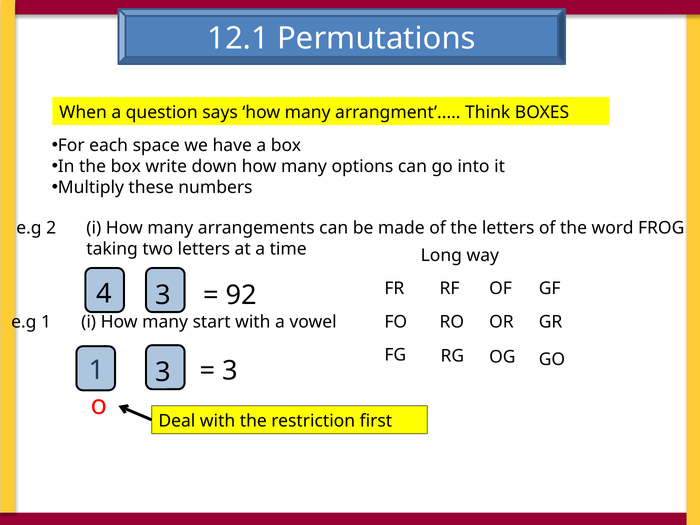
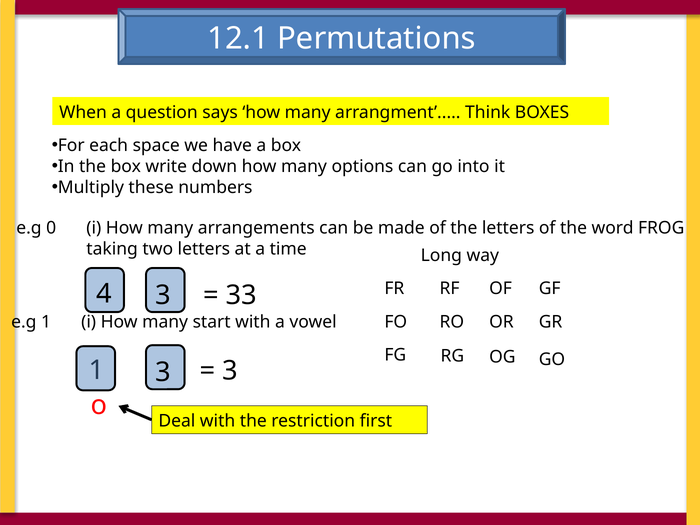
2: 2 -> 0
92: 92 -> 33
